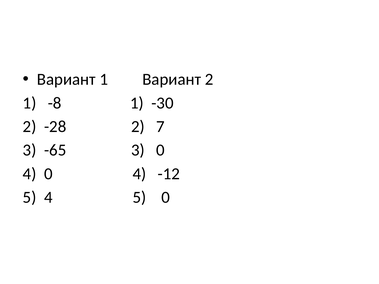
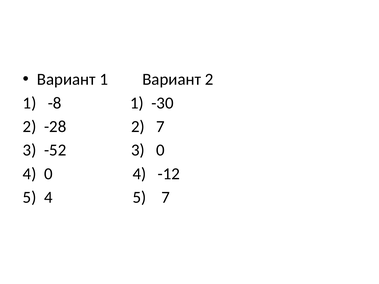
-65: -65 -> -52
5 0: 0 -> 7
